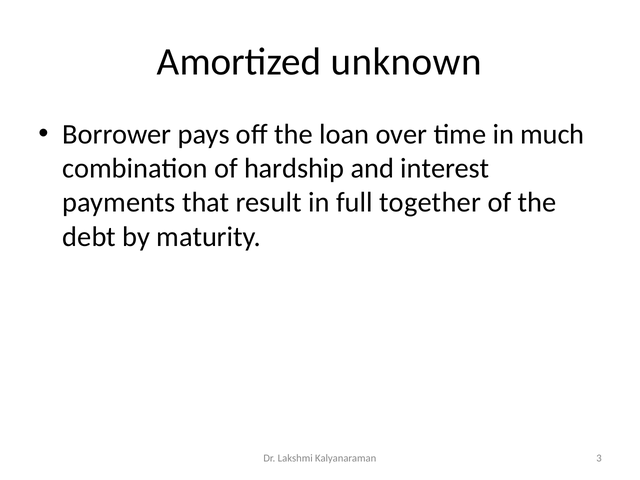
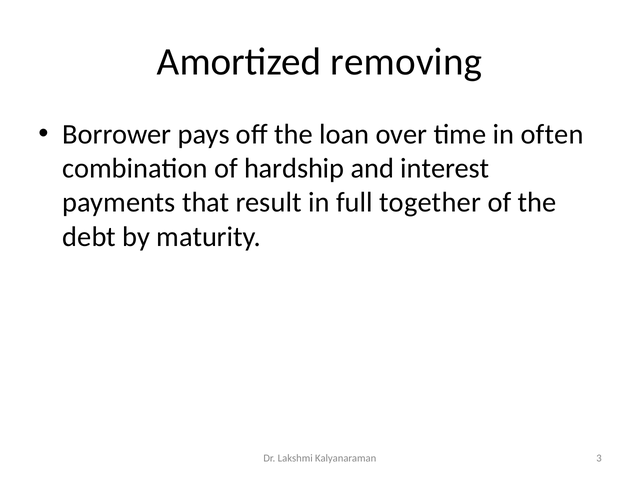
unknown: unknown -> removing
much: much -> often
